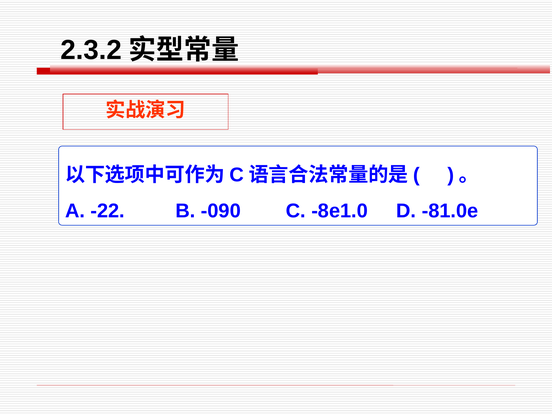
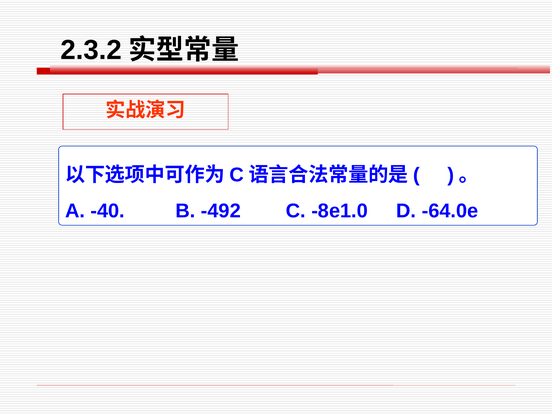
-22: -22 -> -40
-090: -090 -> -492
-81.0e: -81.0e -> -64.0e
